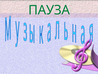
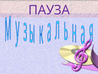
ПАУЗА colour: green -> purple
